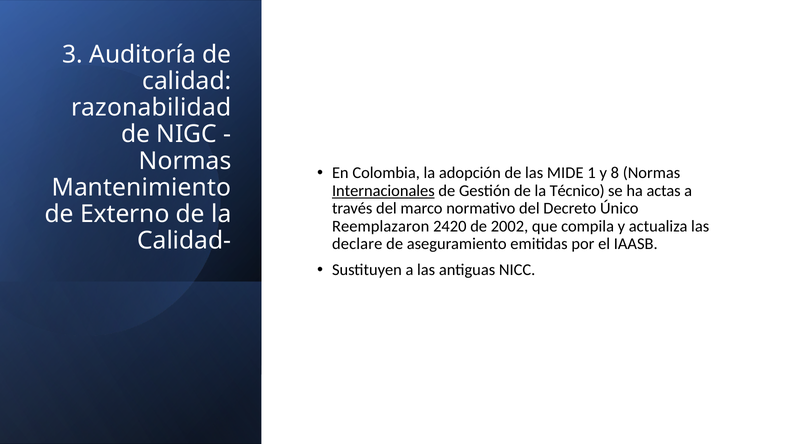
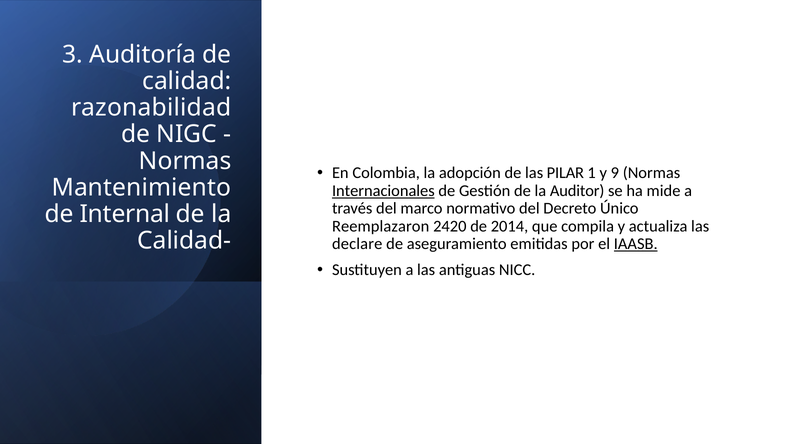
MIDE: MIDE -> PILAR
8: 8 -> 9
Técnico: Técnico -> Auditor
actas: actas -> mide
Externo: Externo -> Internal
2002: 2002 -> 2014
IAASB underline: none -> present
